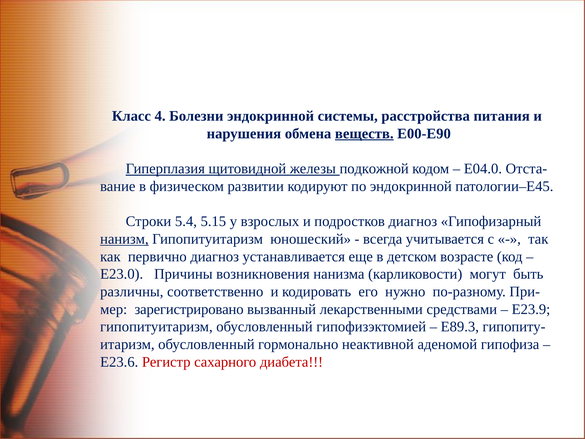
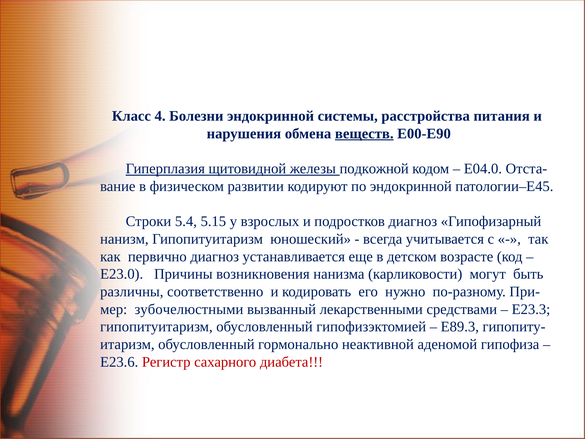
нанизм underline: present -> none
зарегистрировано: зарегистрировано -> зубочелюстными
Е23.9: Е23.9 -> Е23.3
